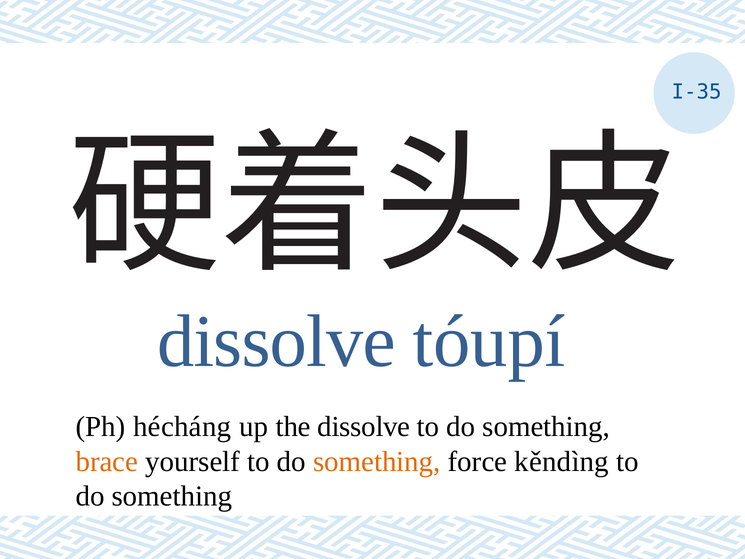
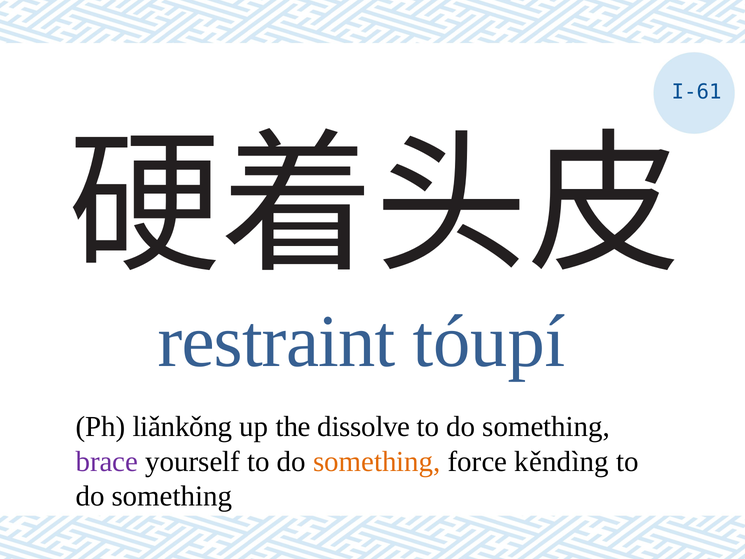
I-35: I-35 -> I-61
dissolve at (276, 342): dissolve -> restraint
hécháng: hécháng -> liǎnkǒng
brace colour: orange -> purple
